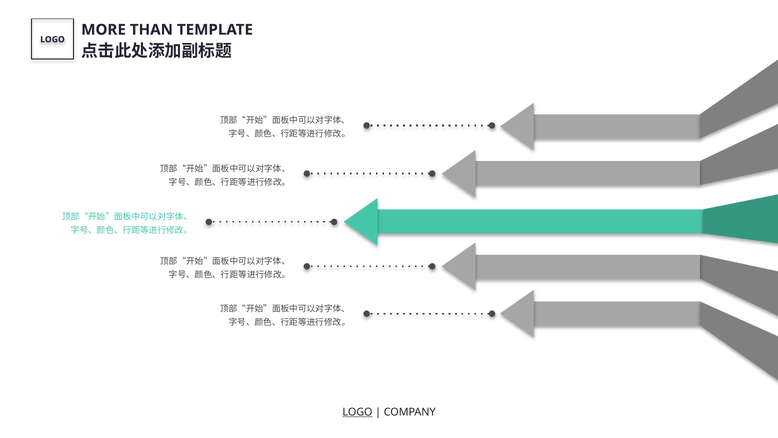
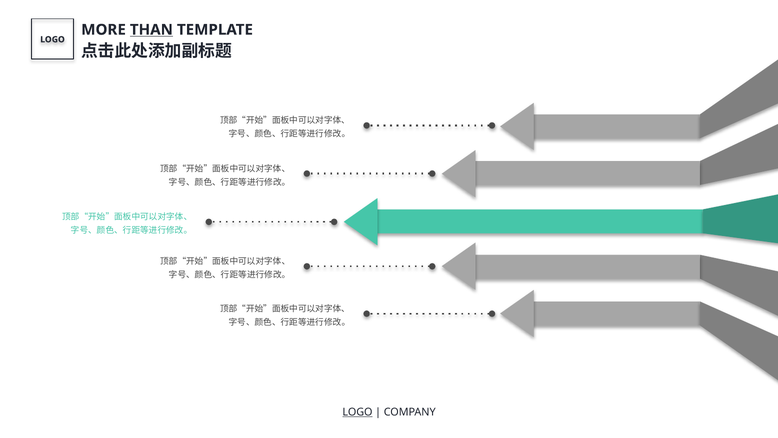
THAN underline: none -> present
